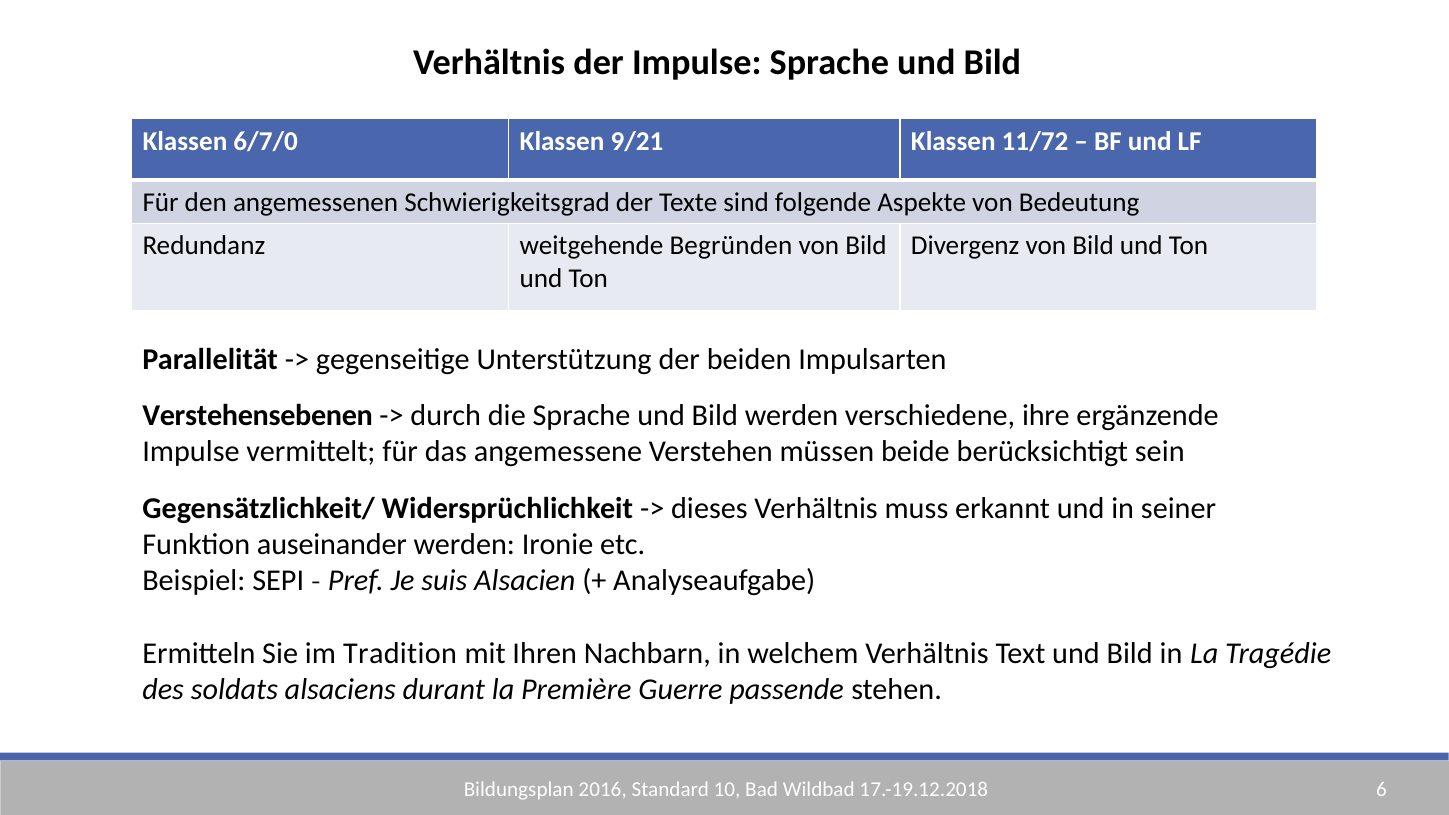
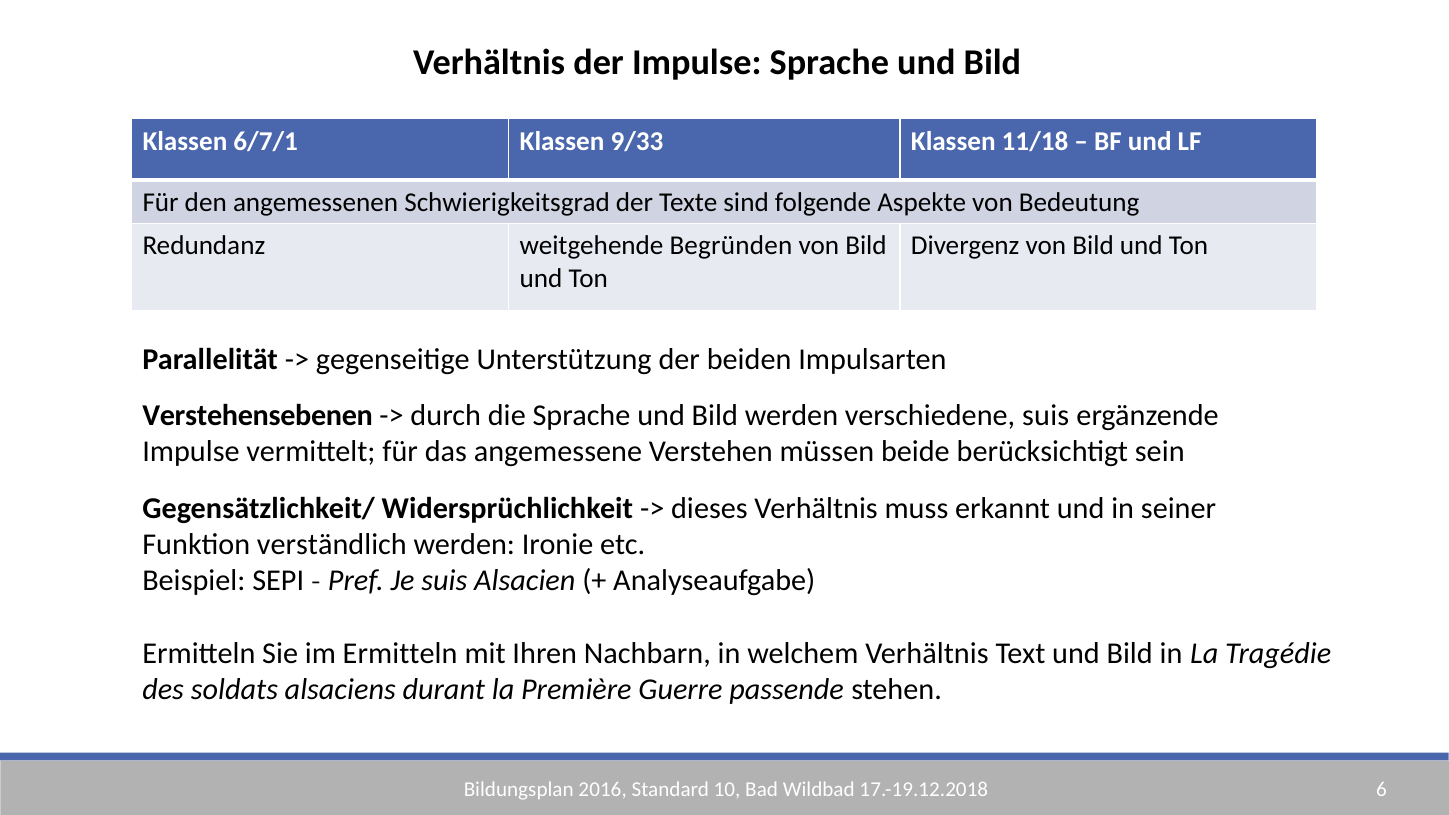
6/7/0: 6/7/0 -> 6/7/1
9/21: 9/21 -> 9/33
11/72: 11/72 -> 11/18
verschiedene ihre: ihre -> suis
auseinander: auseinander -> verständlich
im Tradition: Tradition -> Ermitteln
